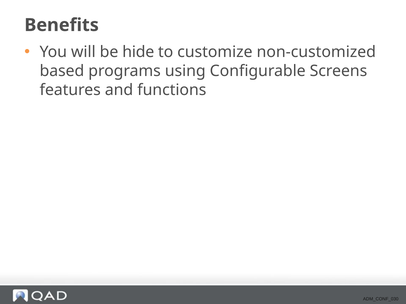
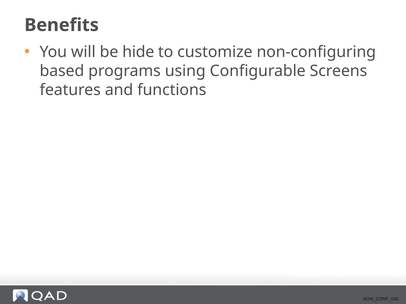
non-customized: non-customized -> non-configuring
